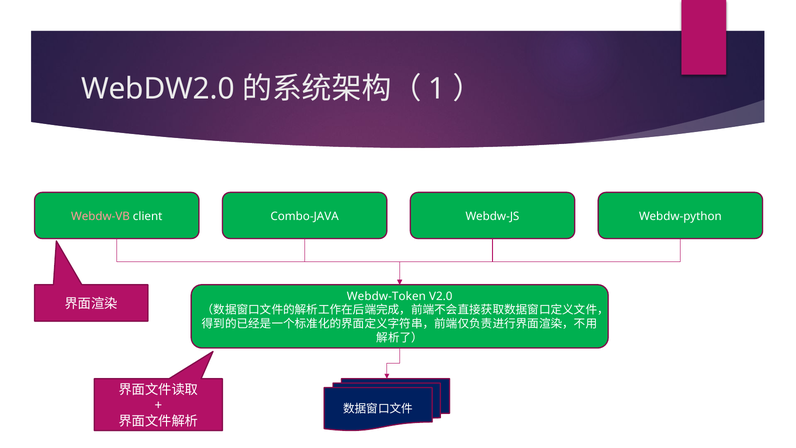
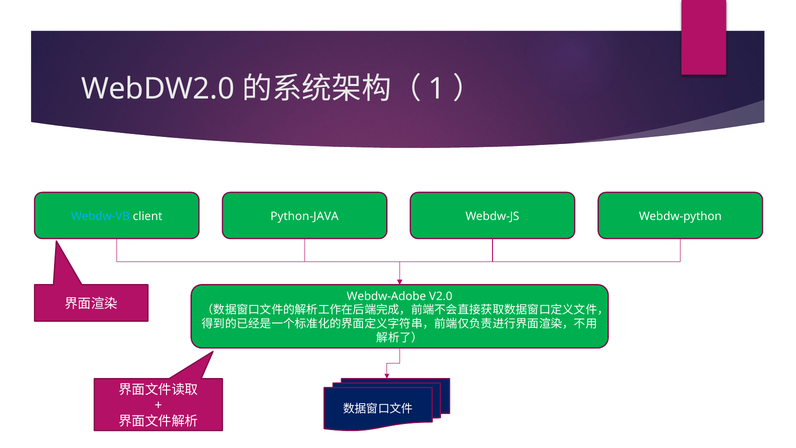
Webdw-VB colour: pink -> light blue
Combo-JAVA: Combo-JAVA -> Python-JAVA
Webdw-Token: Webdw-Token -> Webdw-Adobe
